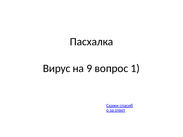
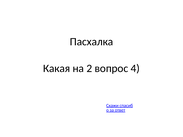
Вирус: Вирус -> Какая
9: 9 -> 2
1: 1 -> 4
